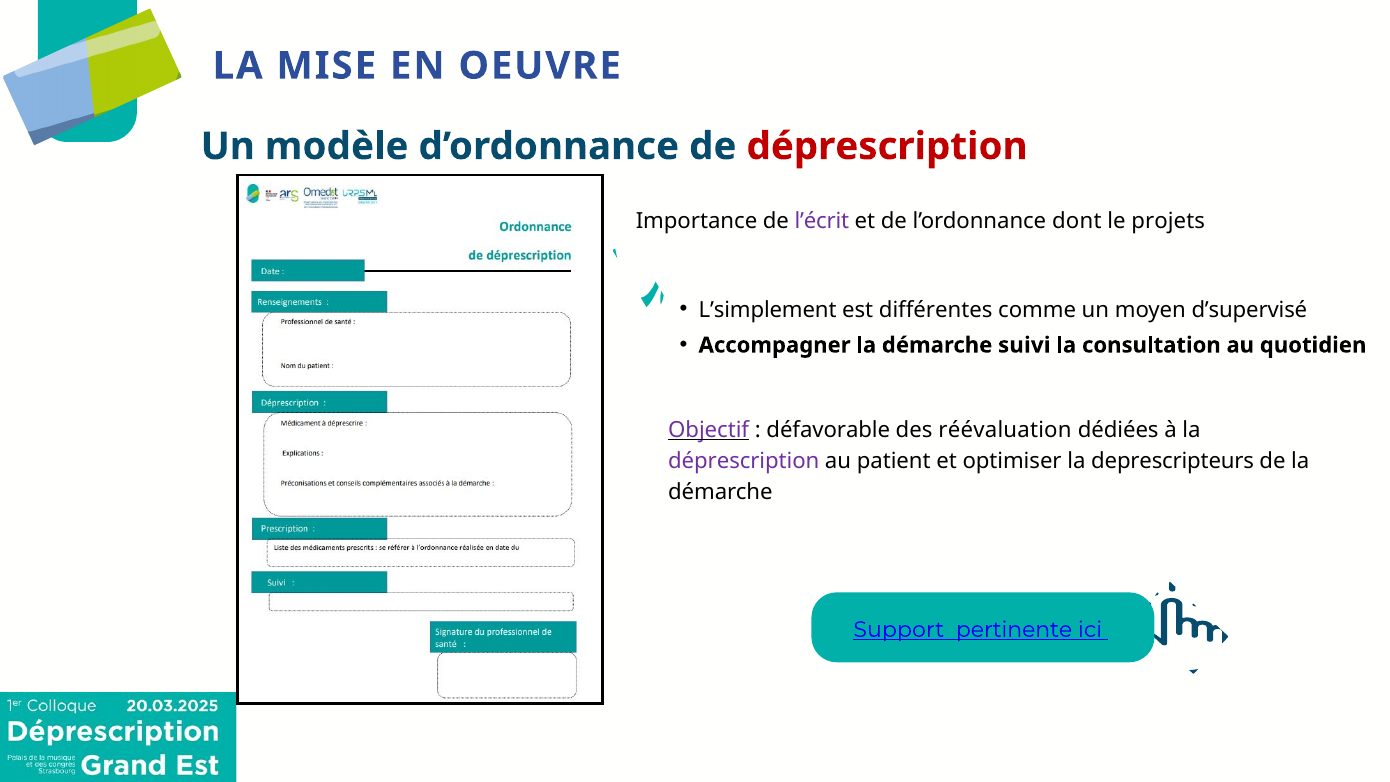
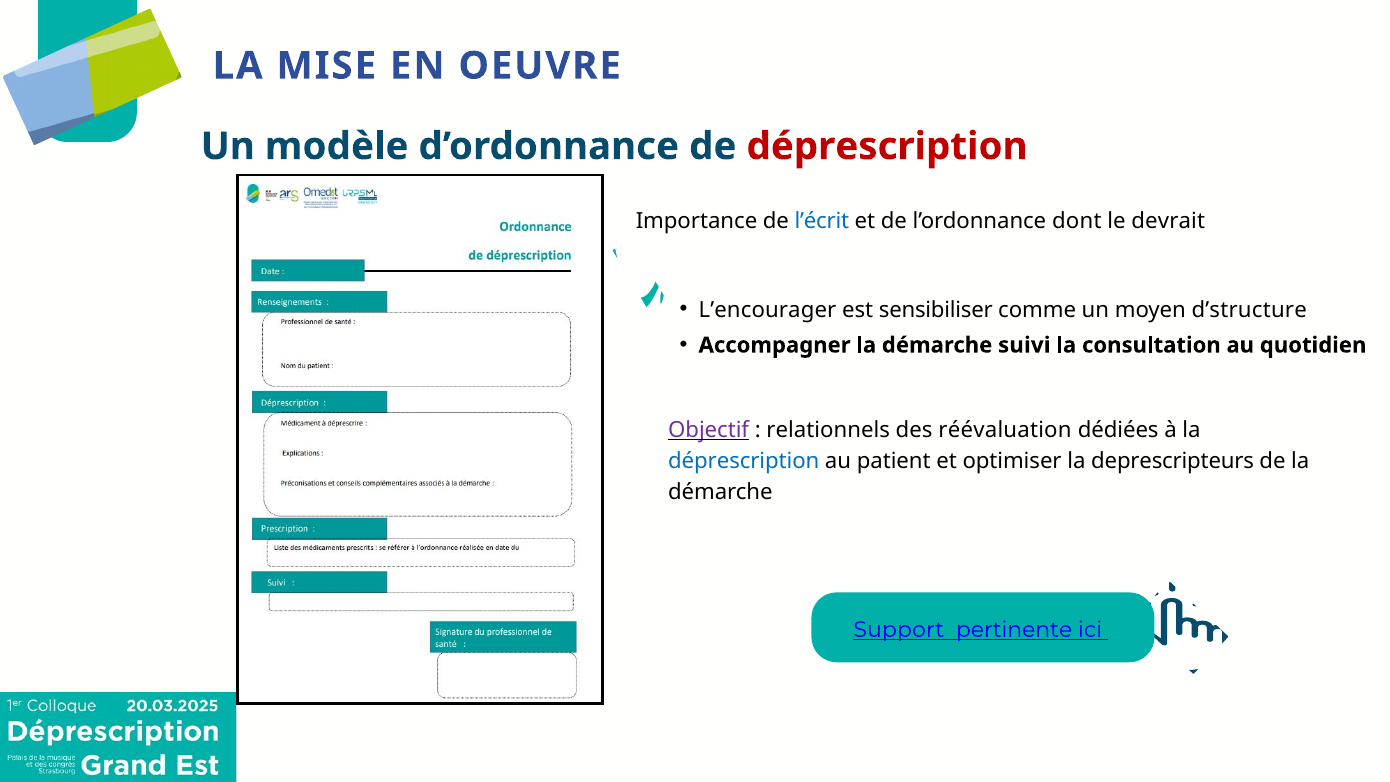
l’écrit colour: purple -> blue
projets: projets -> devrait
L’simplement: L’simplement -> L’encourager
différentes: différentes -> sensibiliser
d’supervisé: d’supervisé -> d’structure
défavorable: défavorable -> relationnels
déprescription at (744, 461) colour: purple -> blue
